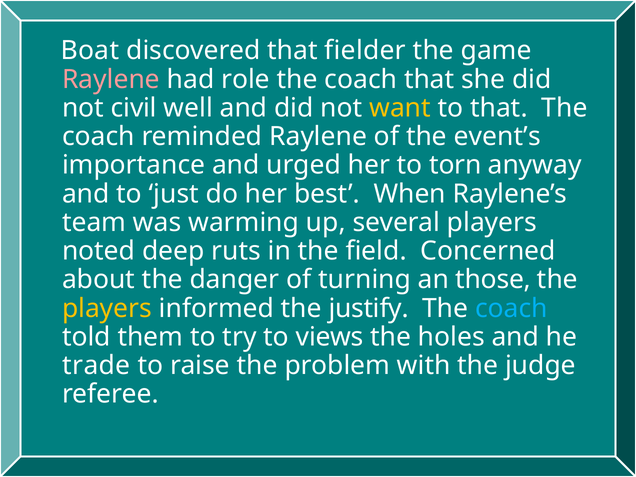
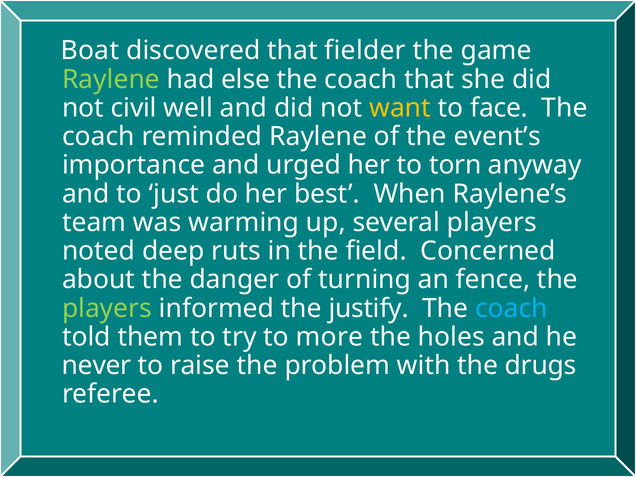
Raylene at (111, 79) colour: pink -> light green
role: role -> else
to that: that -> face
those: those -> fence
players at (107, 308) colour: yellow -> light green
views: views -> more
trade: trade -> never
judge: judge -> drugs
